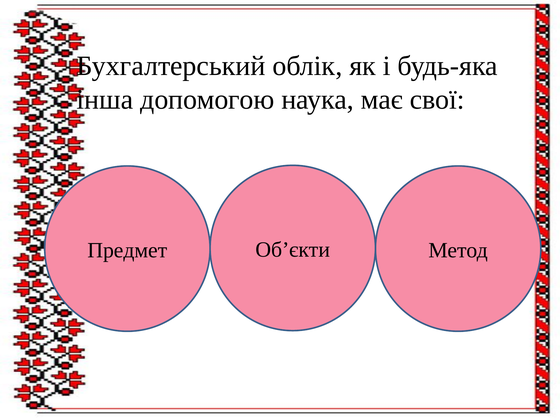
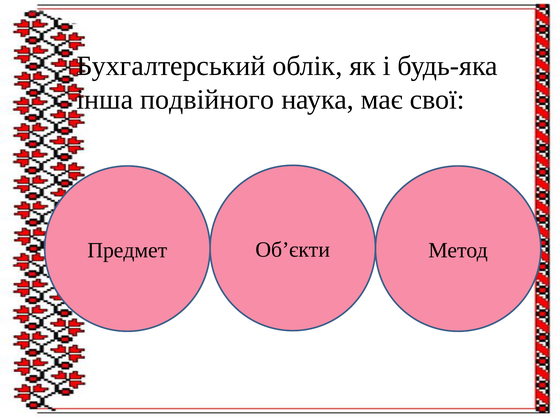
допомогою: допомогою -> подвійного
